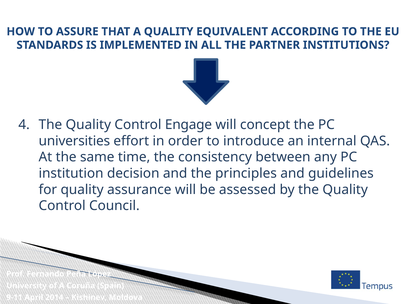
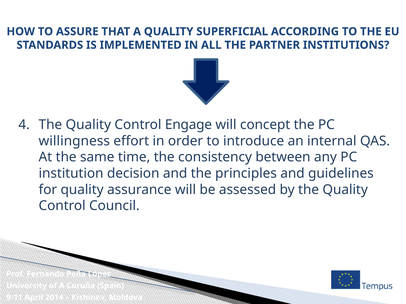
EQUIVALENT: EQUIVALENT -> SUPERFICIAL
universities: universities -> willingness
